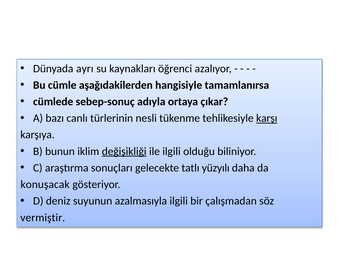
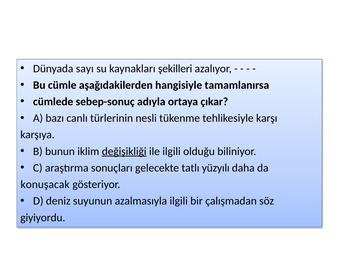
ayrı: ayrı -> sayı
öğrenci: öğrenci -> şekilleri
karşı underline: present -> none
vermiştir: vermiştir -> giyiyordu
